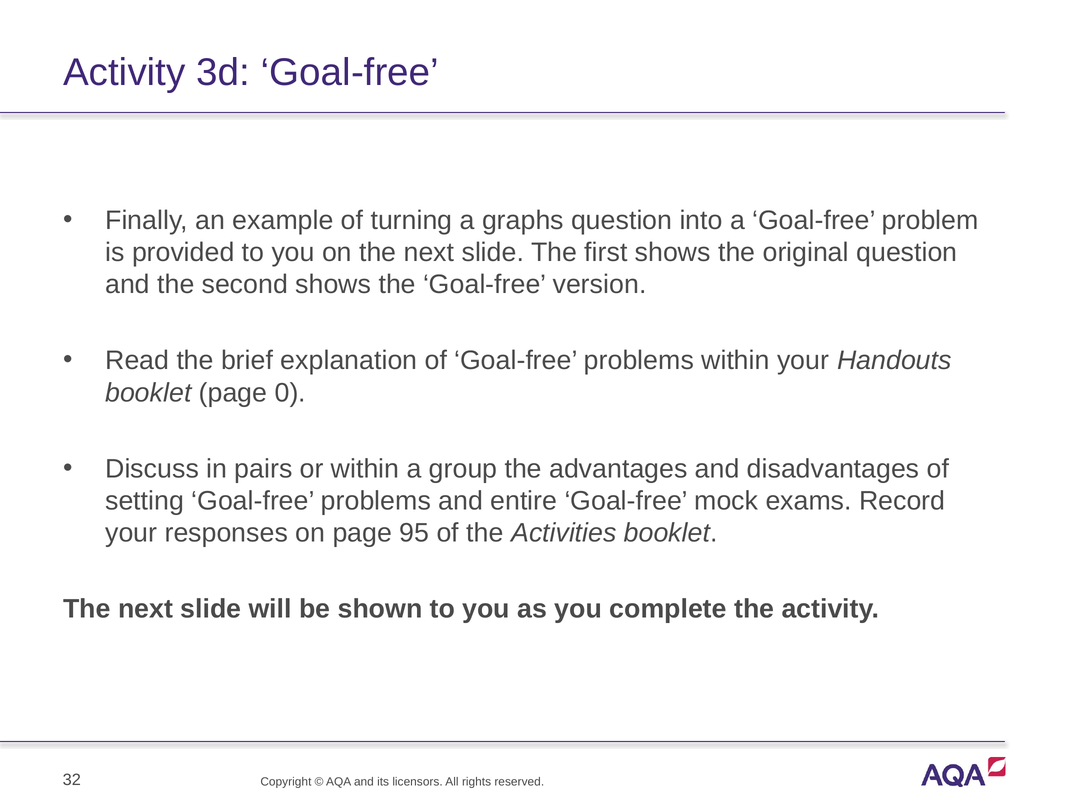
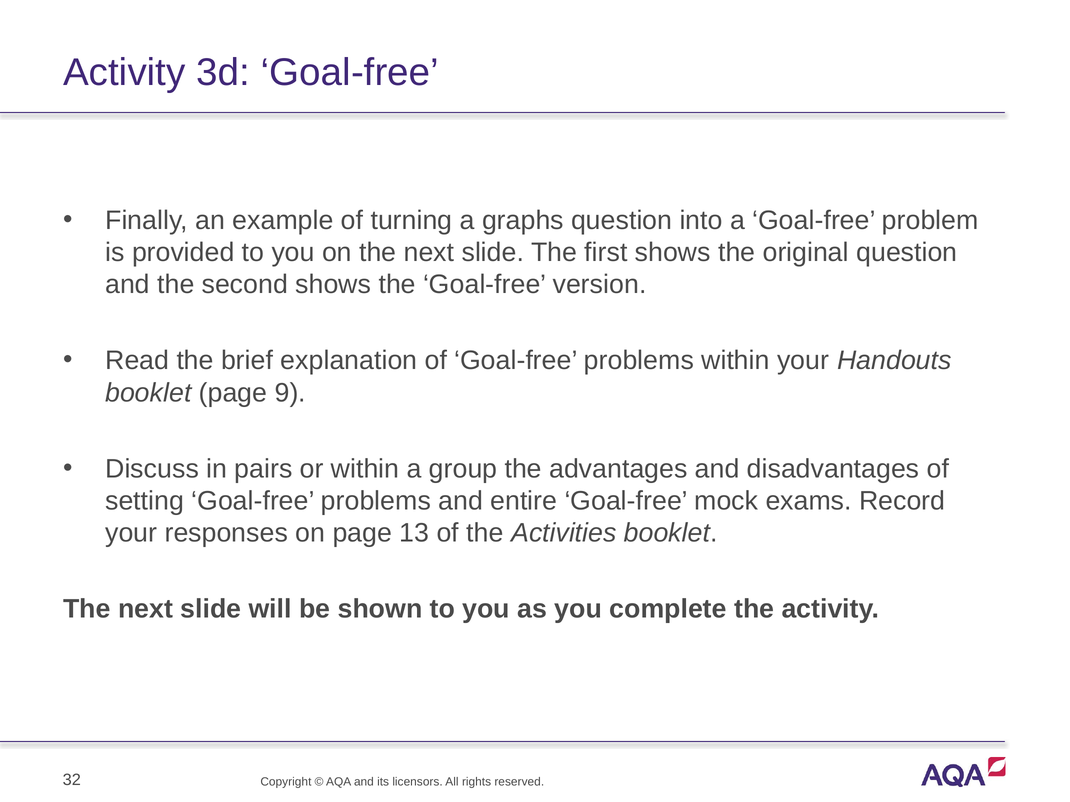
0: 0 -> 9
95: 95 -> 13
